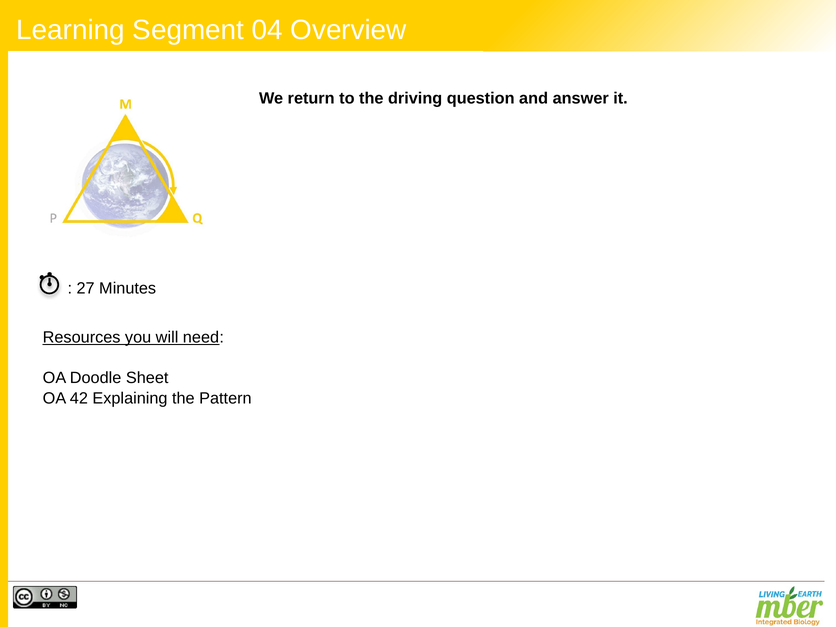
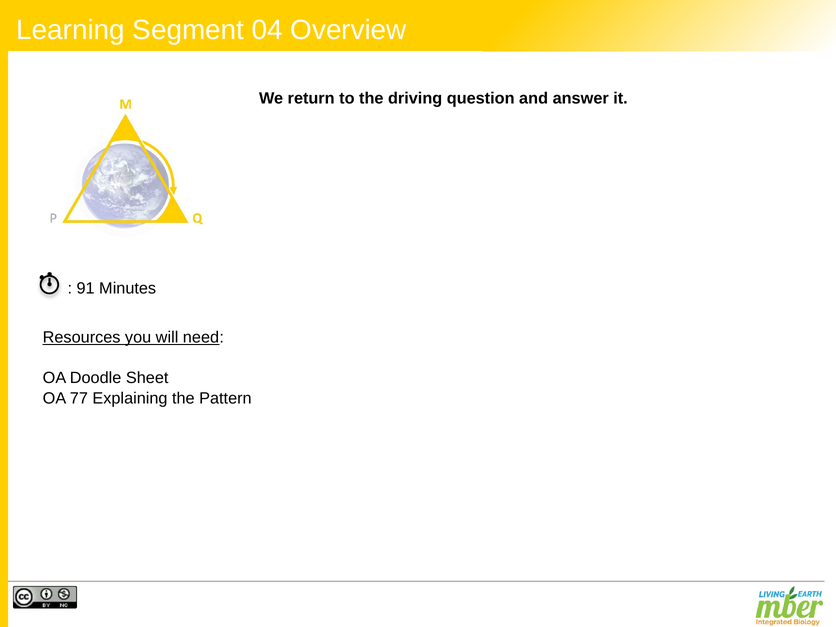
27: 27 -> 91
42: 42 -> 77
